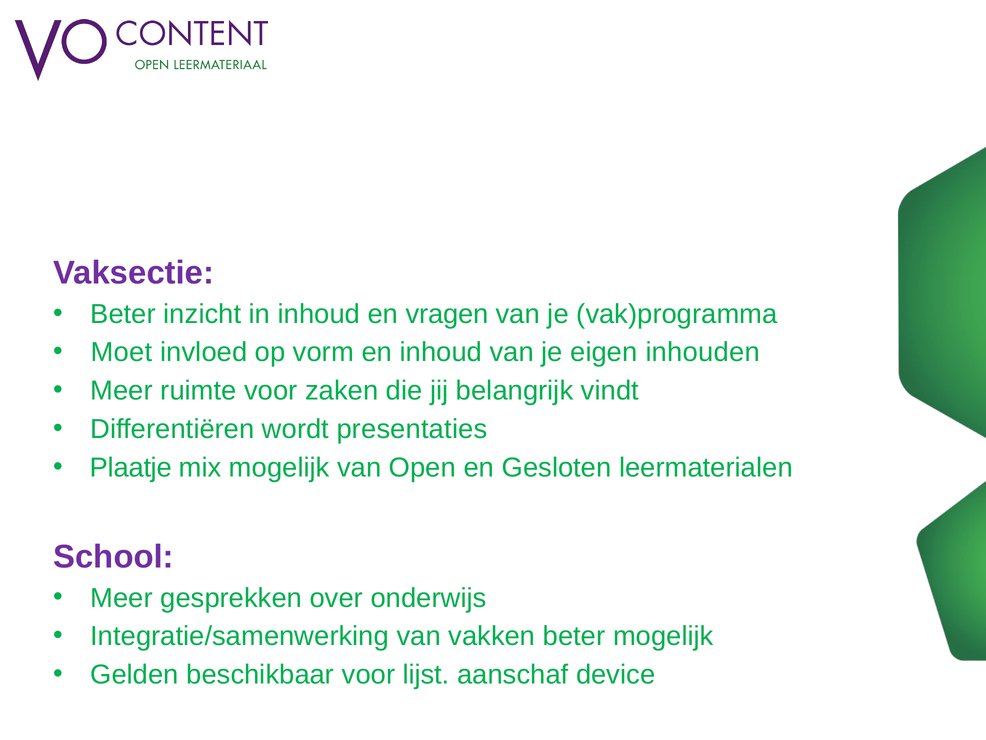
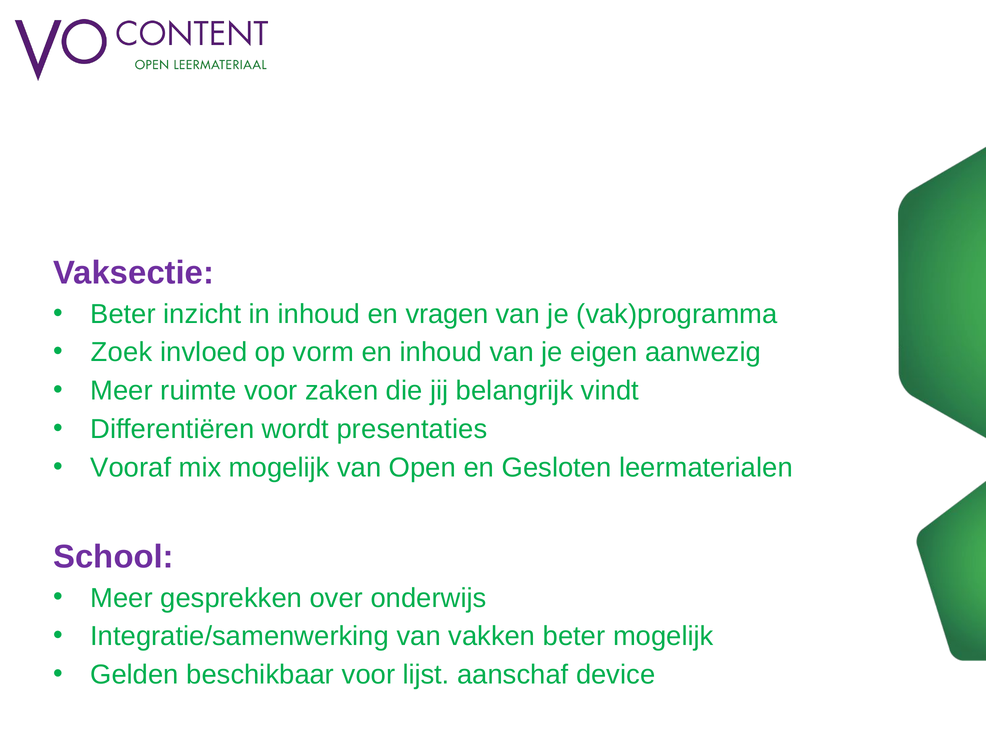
Moet: Moet -> Zoek
inhouden: inhouden -> aanwezig
Plaatje: Plaatje -> Vooraf
